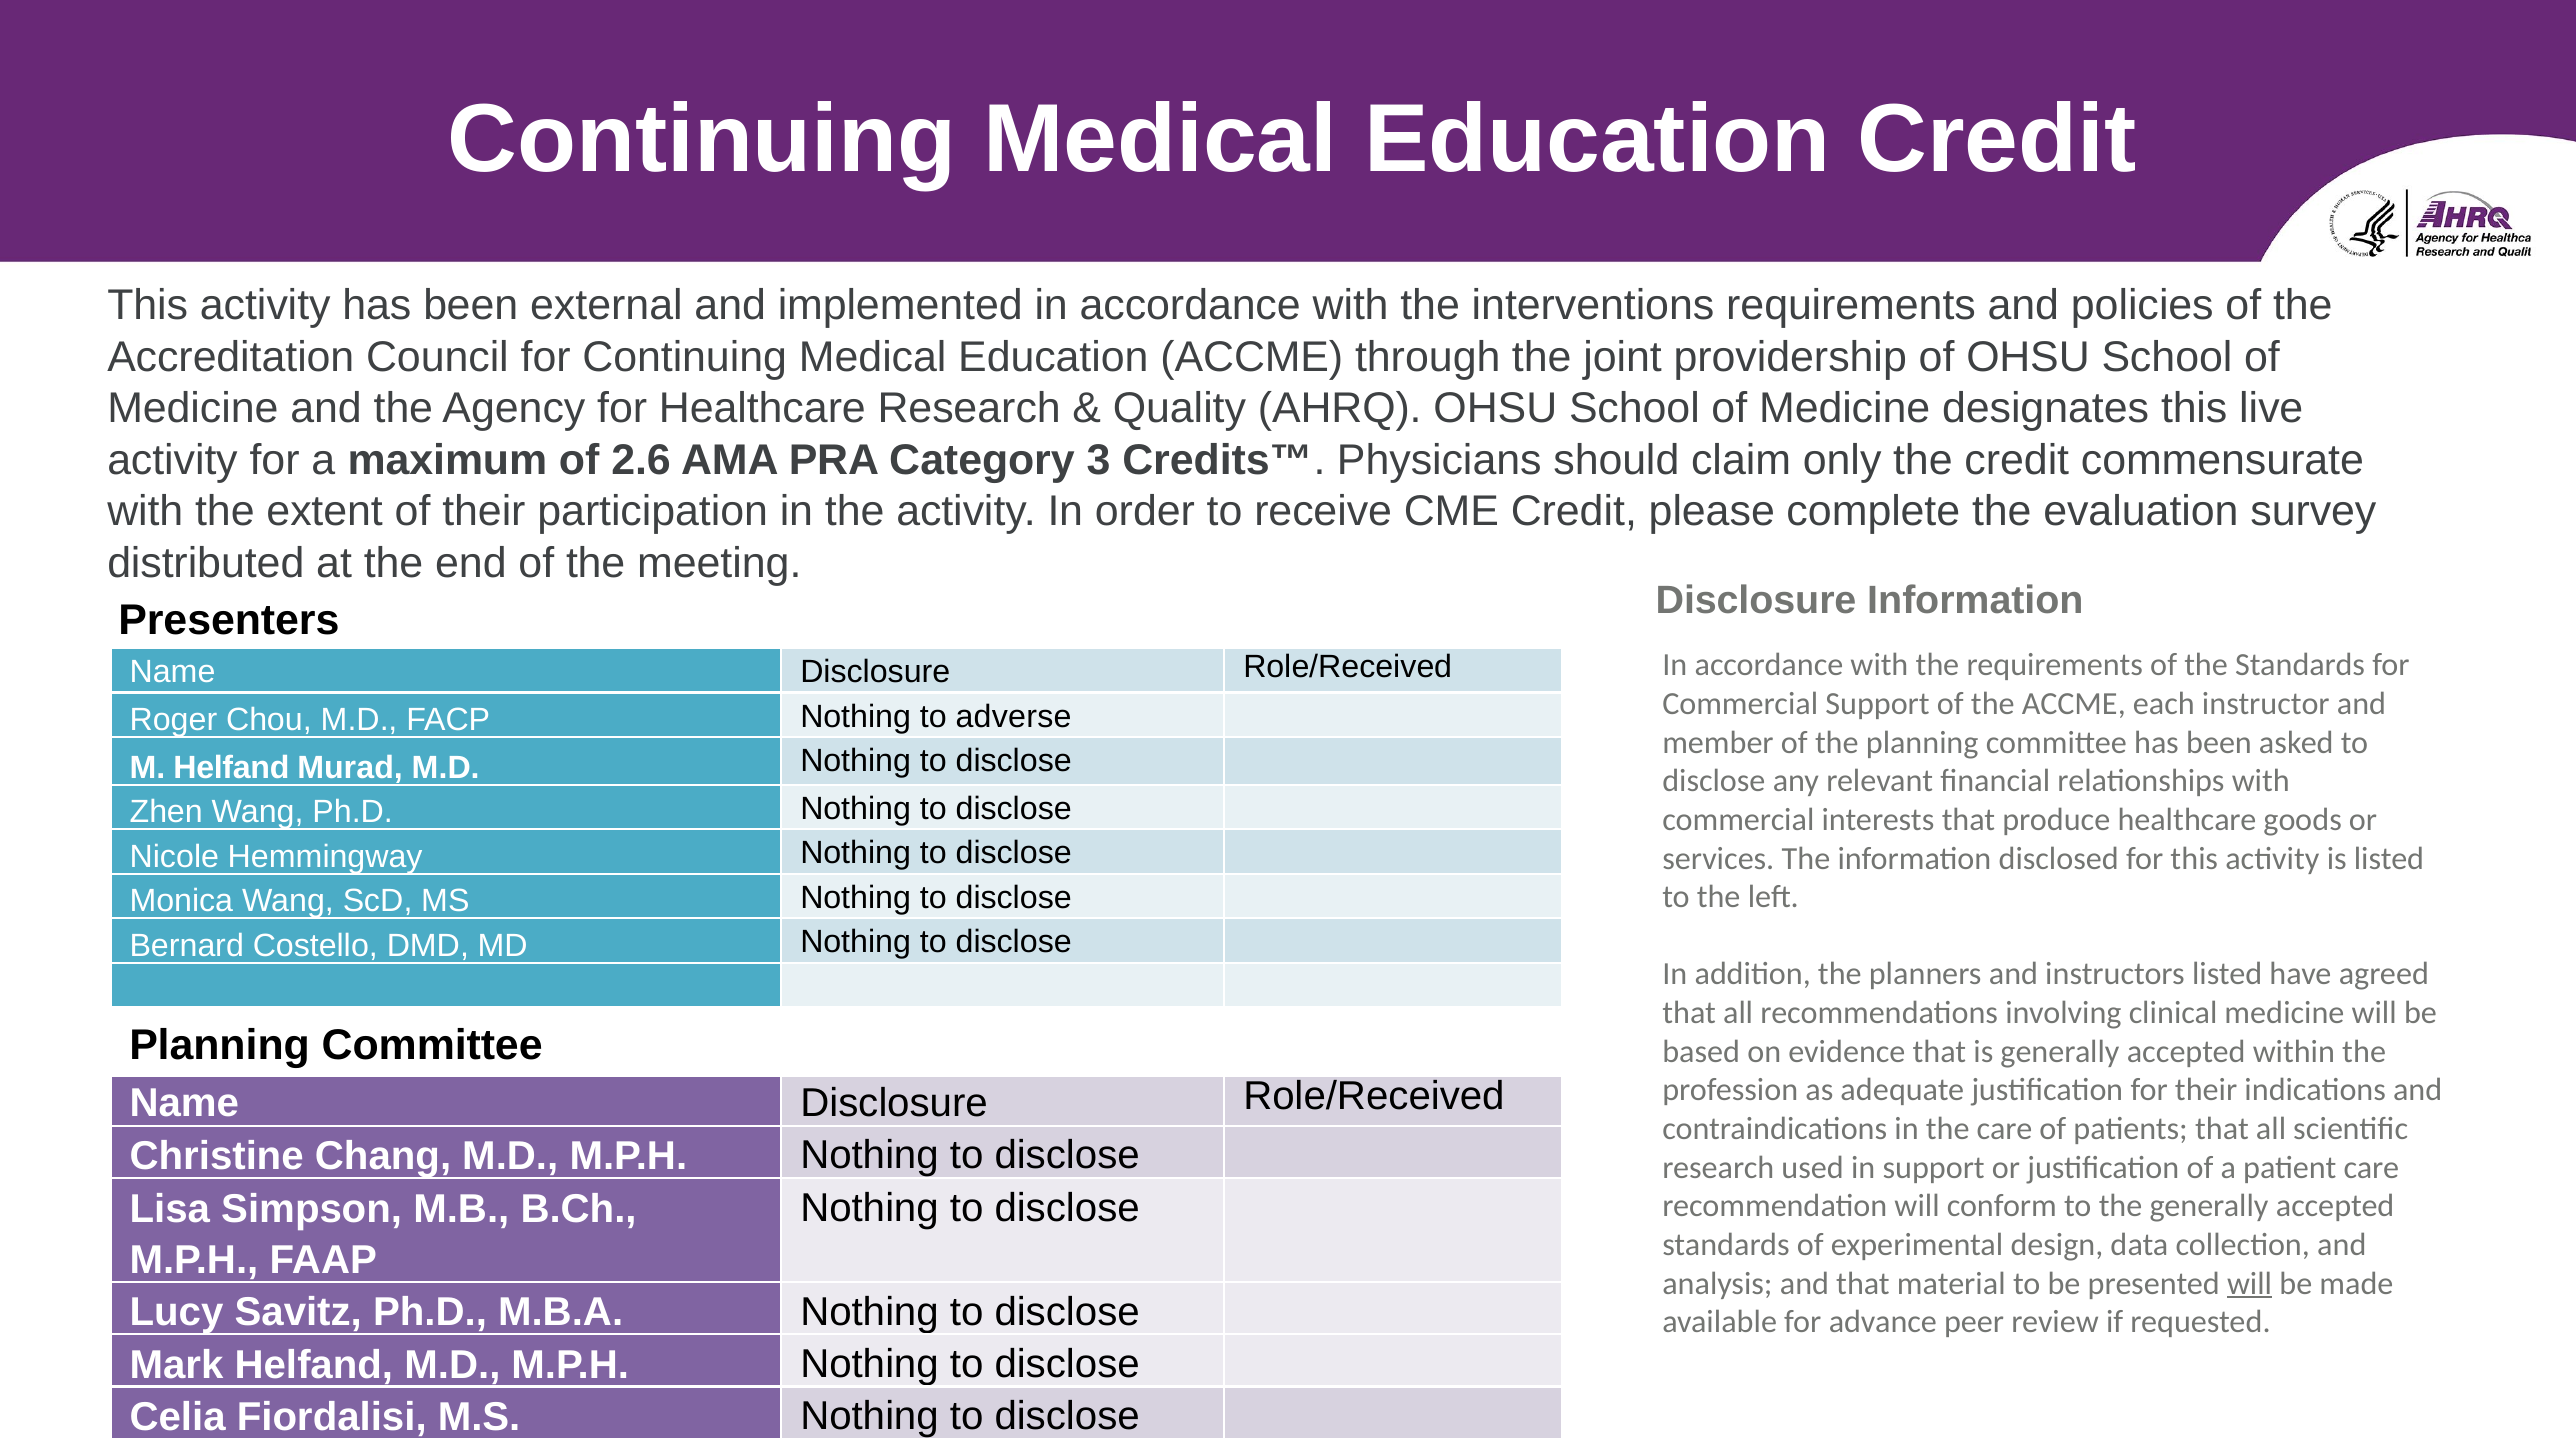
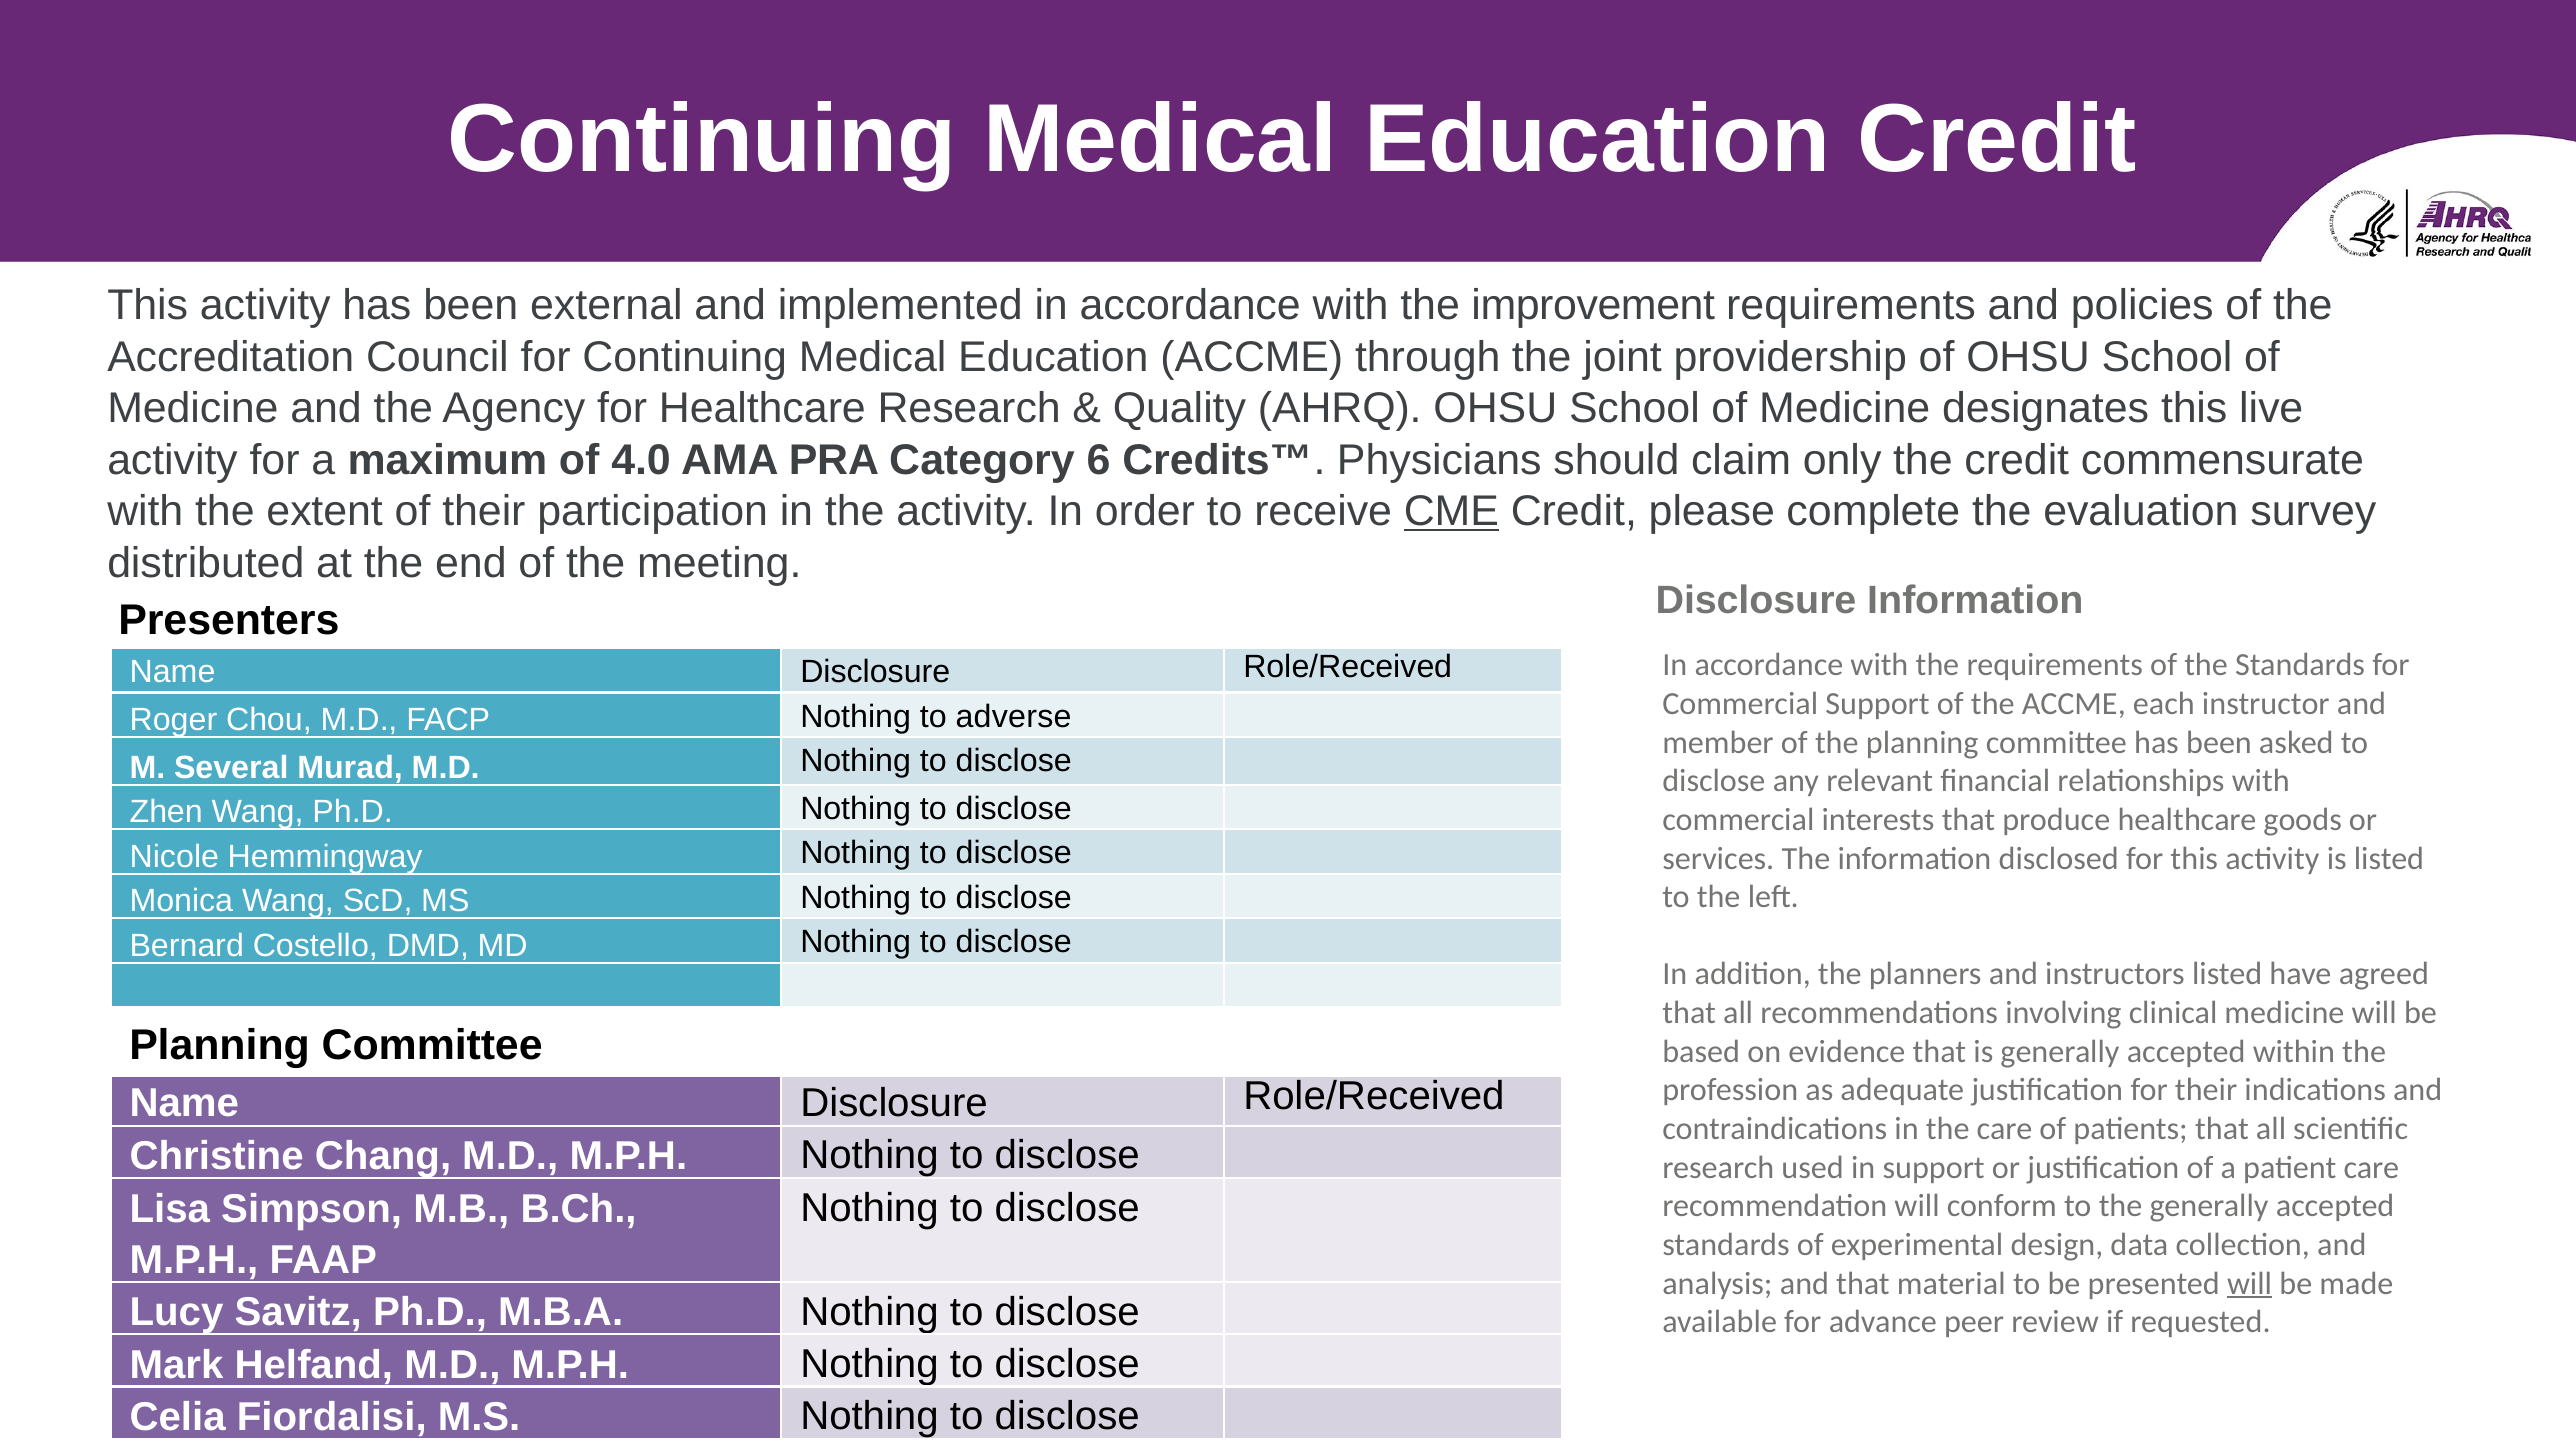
interventions: interventions -> improvement
2.6: 2.6 -> 4.0
3: 3 -> 6
CME underline: none -> present
M Helfand: Helfand -> Several
